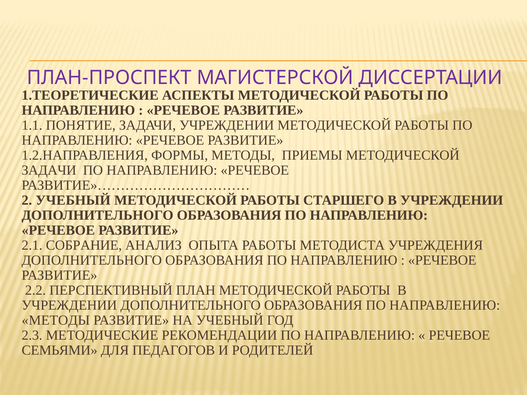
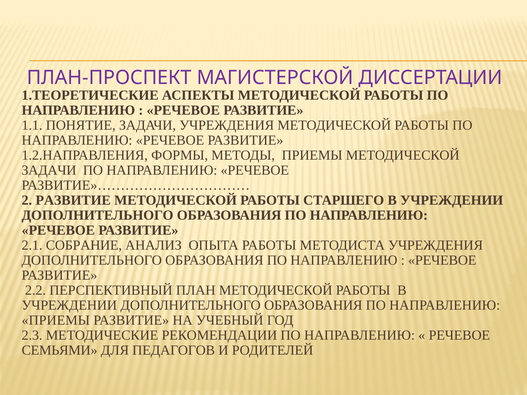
ЗАДАЧИ УЧРЕЖДЕНИИ: УЧРЕЖДЕНИИ -> УЧРЕЖДЕНИЯ
2 УЧЕБНЫЙ: УЧЕБНЫЙ -> РАЗВИТИЕ
МЕТОДЫ at (56, 321): МЕТОДЫ -> ПРИЕМЫ
